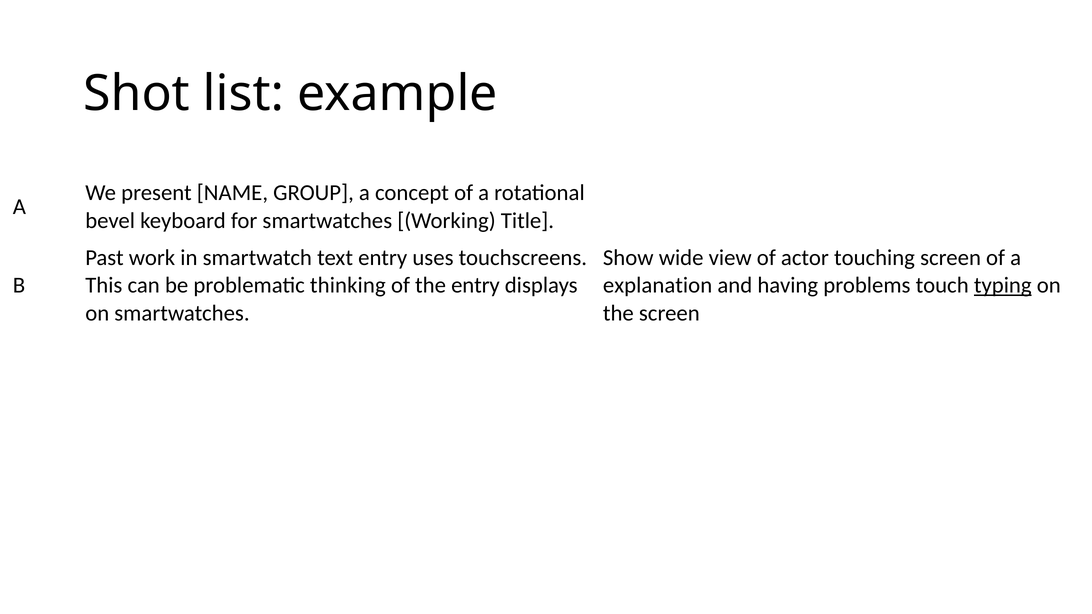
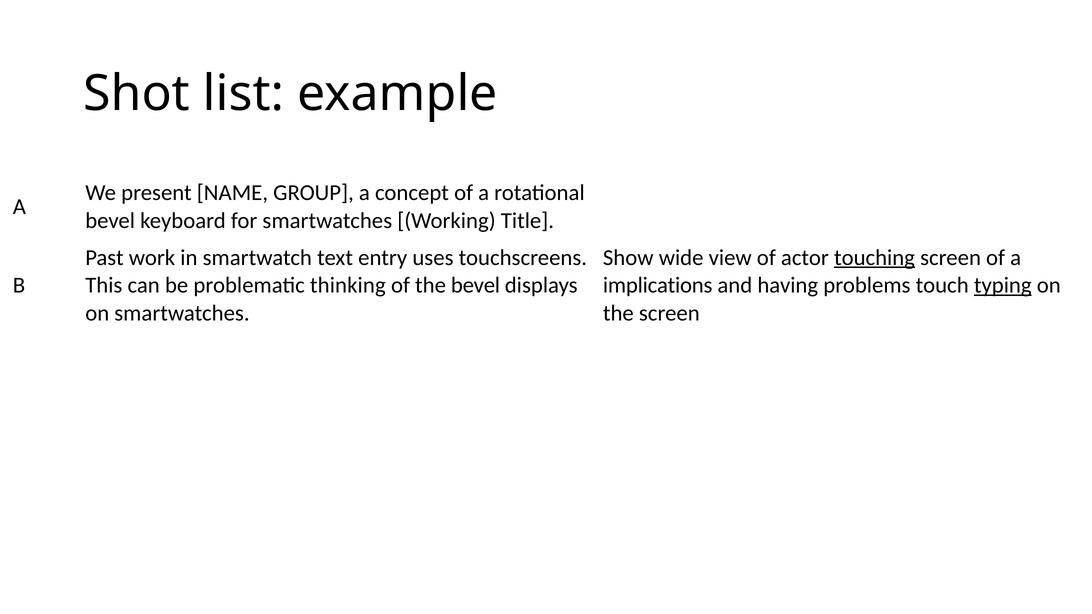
touching underline: none -> present
the entry: entry -> bevel
explanation: explanation -> implications
